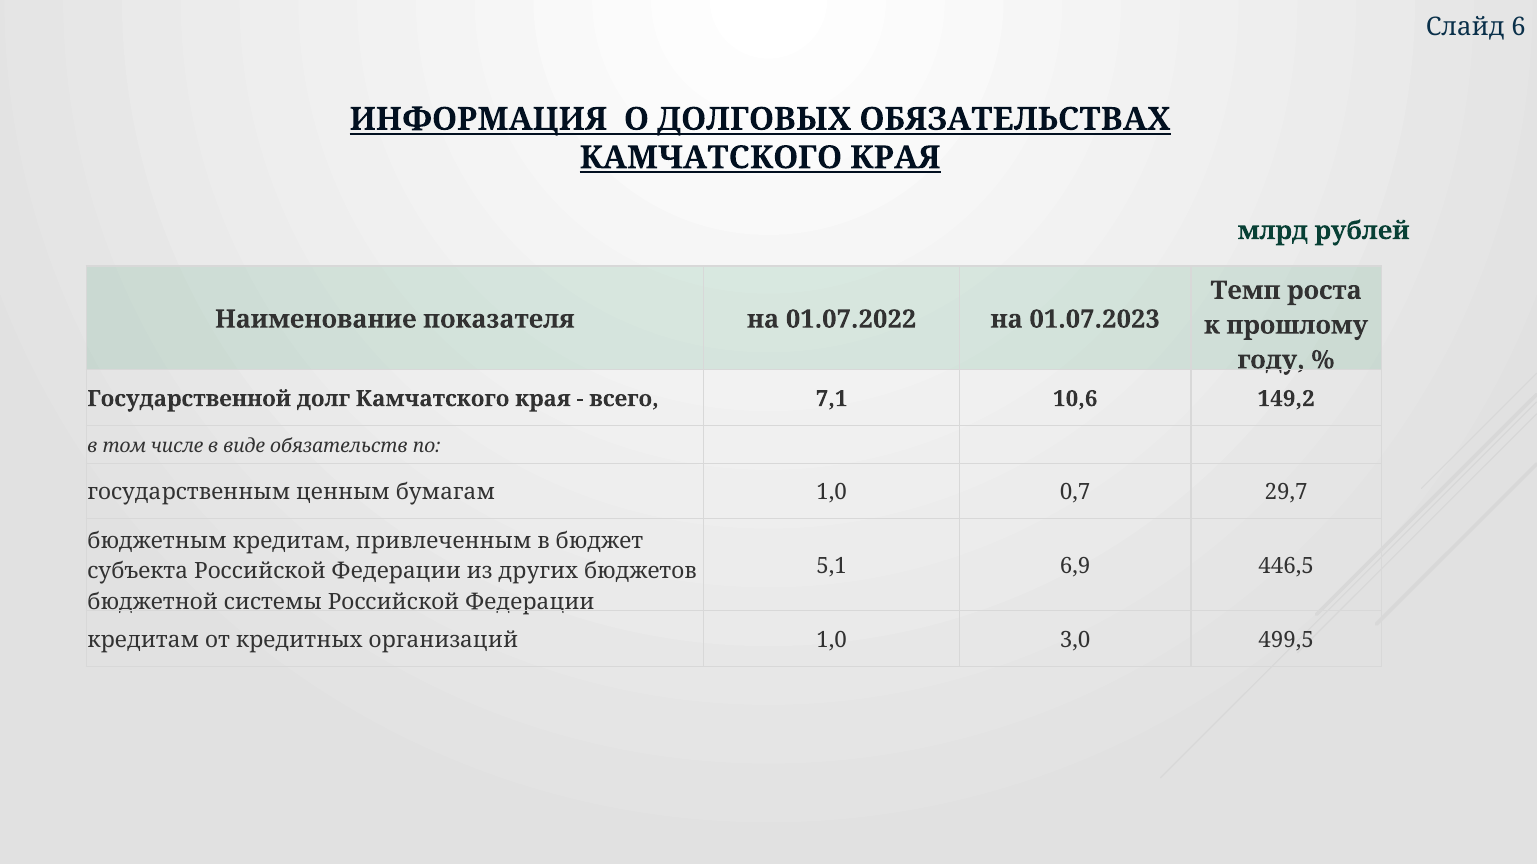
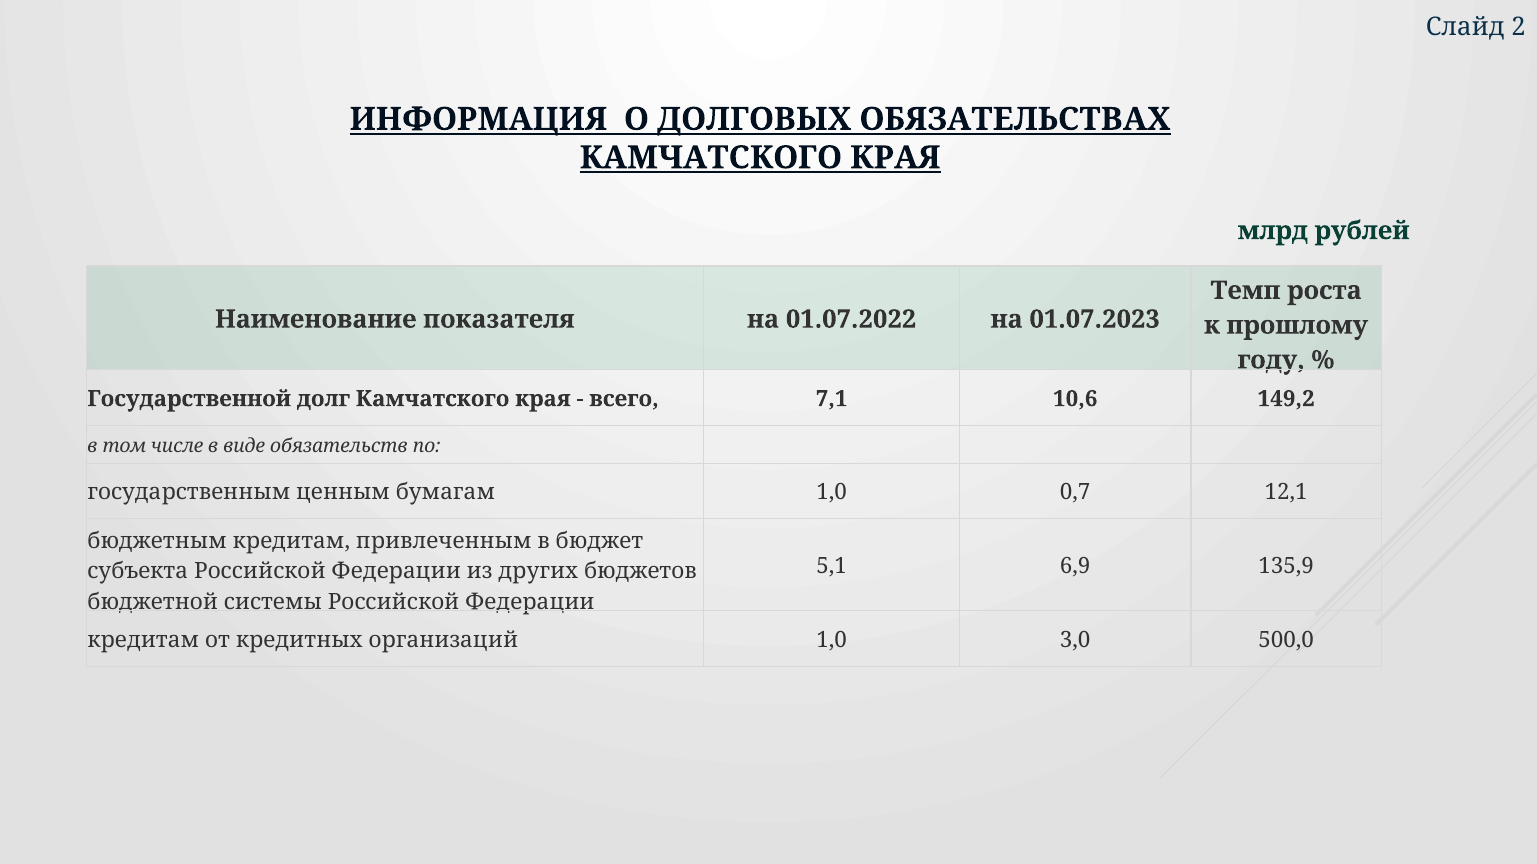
6: 6 -> 2
29,7: 29,7 -> 12,1
446,5: 446,5 -> 135,9
499,5: 499,5 -> 500,0
